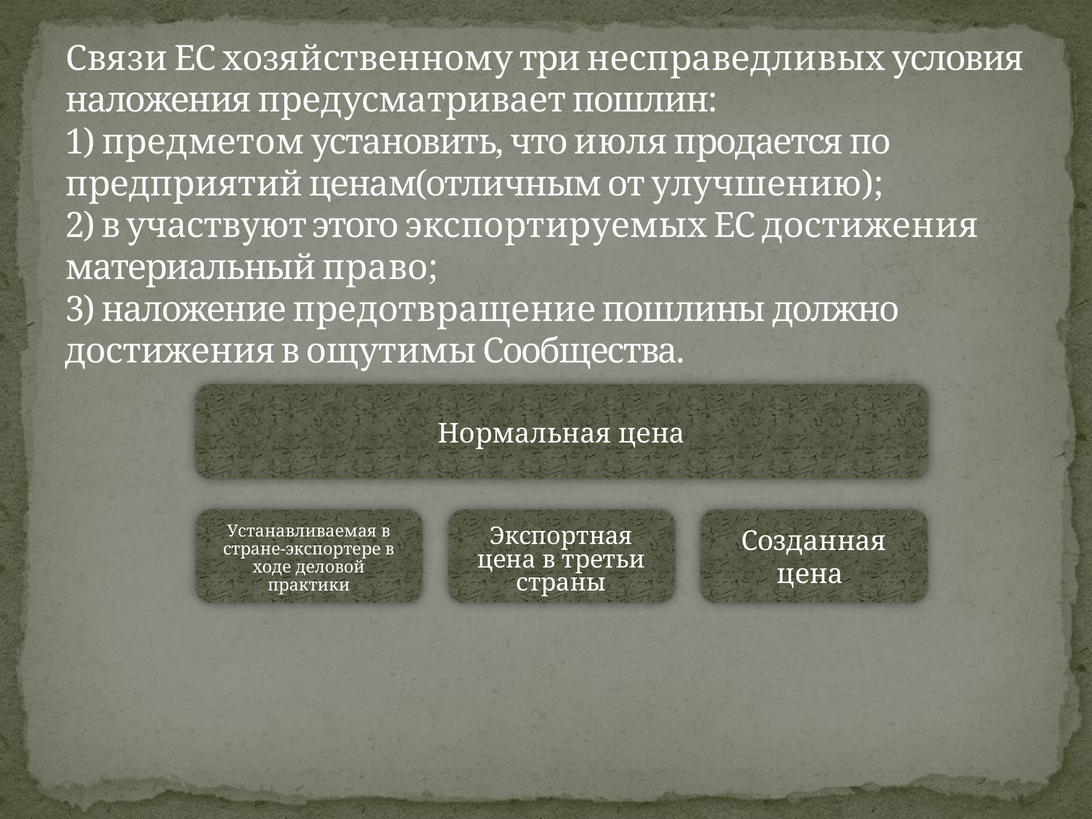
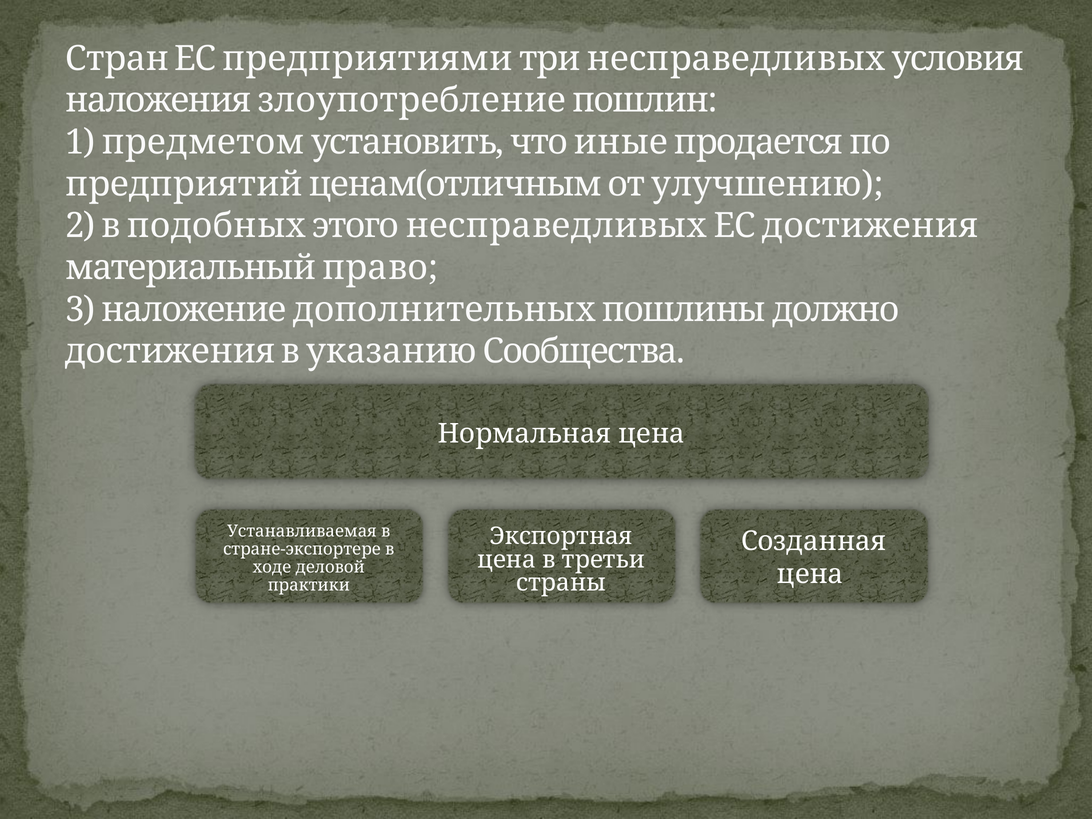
Связи: Связи -> Стран
хозяйственному: хозяйственному -> предприятиями
предусматривает: предусматривает -> злоупотребление
июля: июля -> иные
участвуют: участвуют -> подобных
этого экспортируемых: экспортируемых -> несправедливых
предотвращение: предотвращение -> дополнительных
ощутимы: ощутимы -> указанию
